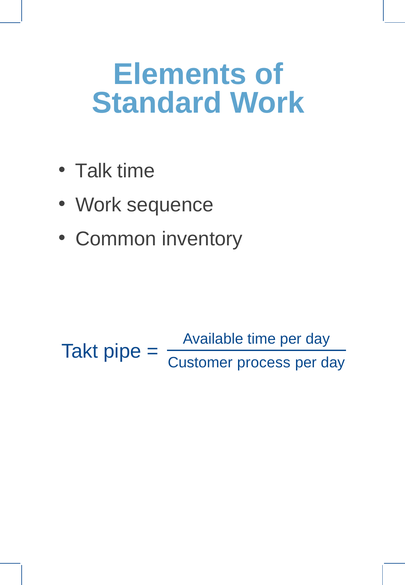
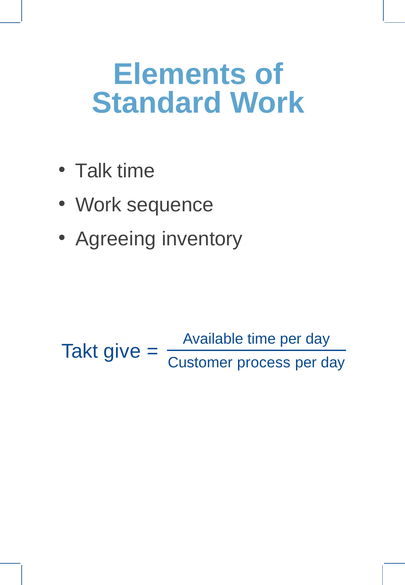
Common: Common -> Agreeing
pipe: pipe -> give
